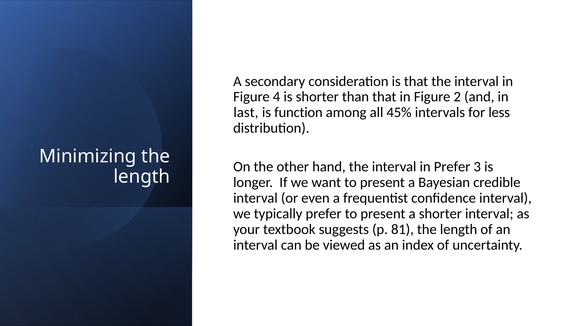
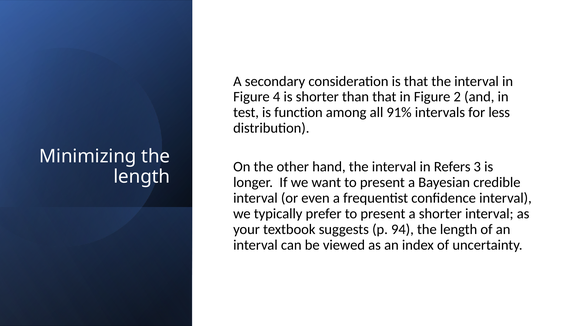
last: last -> test
45%: 45% -> 91%
in Prefer: Prefer -> Refers
81: 81 -> 94
